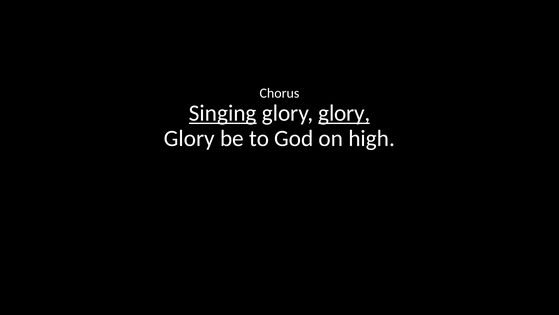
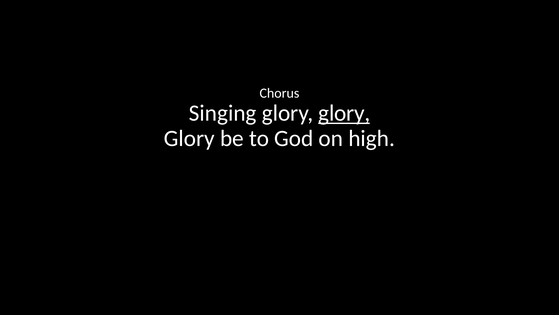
Singing underline: present -> none
